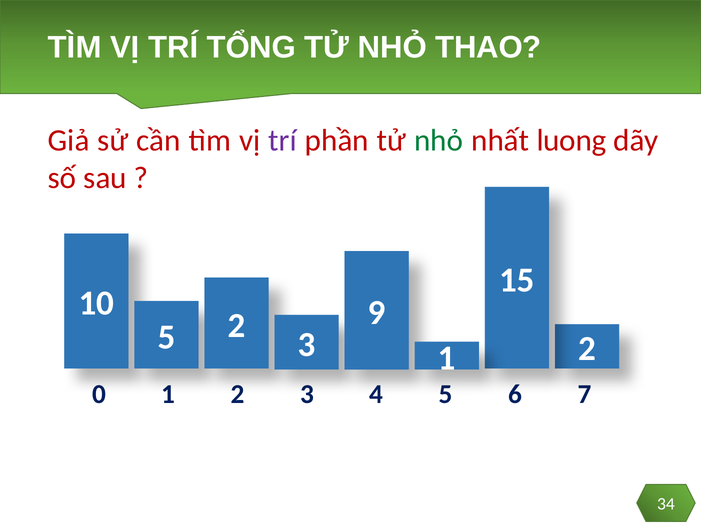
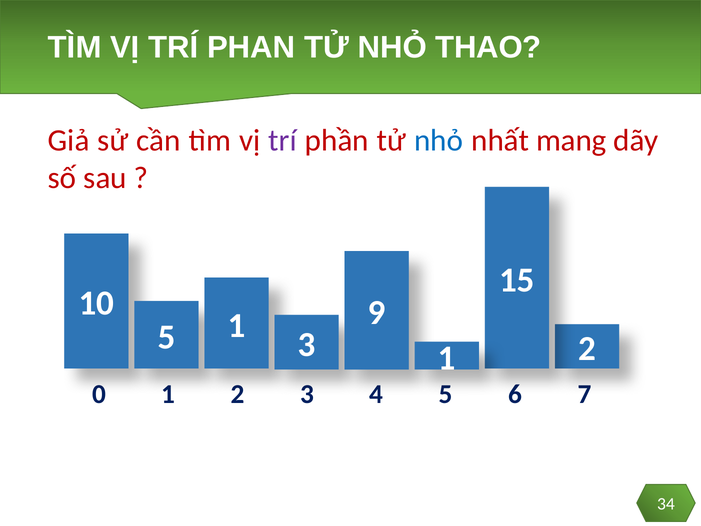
TỔNG: TỔNG -> PHAN
nhỏ at (439, 140) colour: green -> blue
luong: luong -> mang
5 2: 2 -> 1
